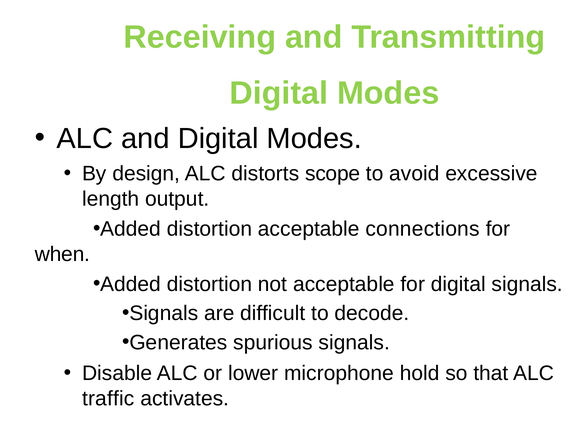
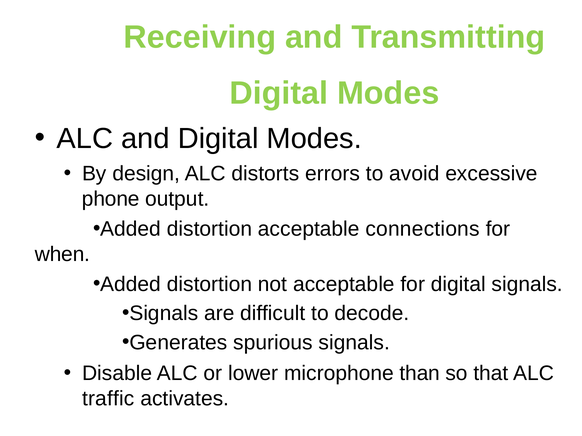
scope: scope -> errors
length: length -> phone
hold: hold -> than
